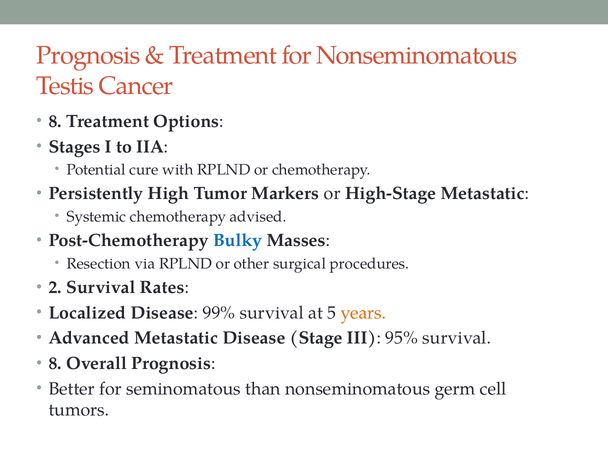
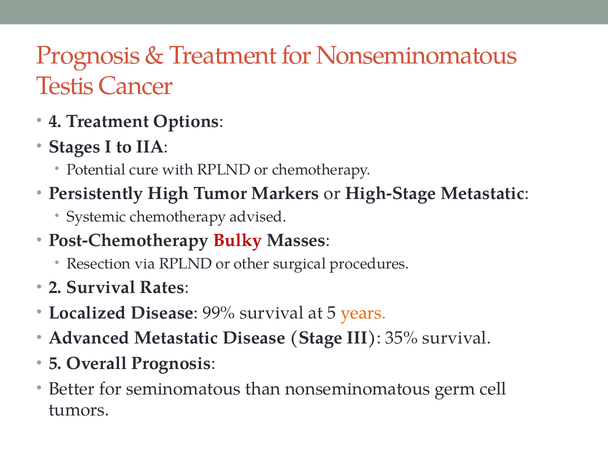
8 at (55, 121): 8 -> 4
Bulky colour: blue -> red
95%: 95% -> 35%
8 at (55, 363): 8 -> 5
